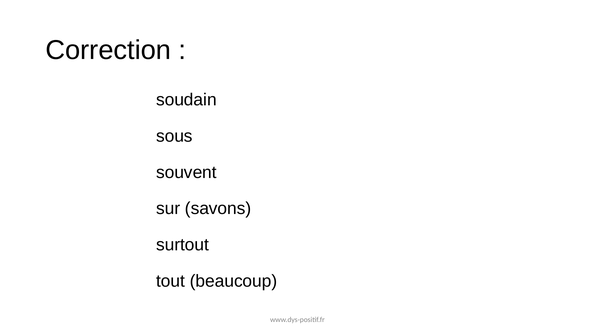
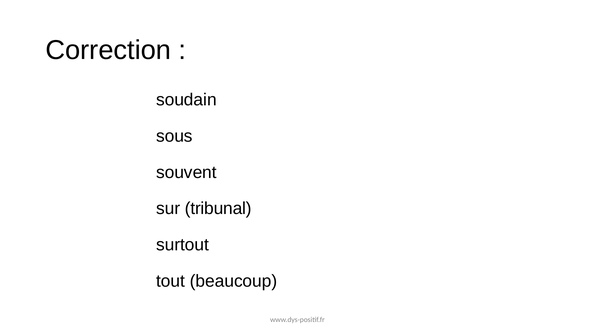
savons: savons -> tribunal
